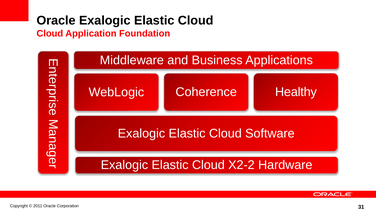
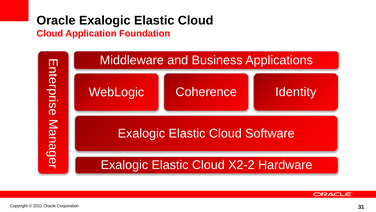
Healthy: Healthy -> Identity
